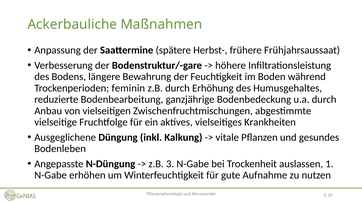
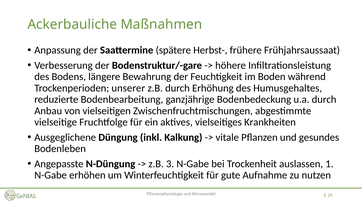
feminin: feminin -> unserer
